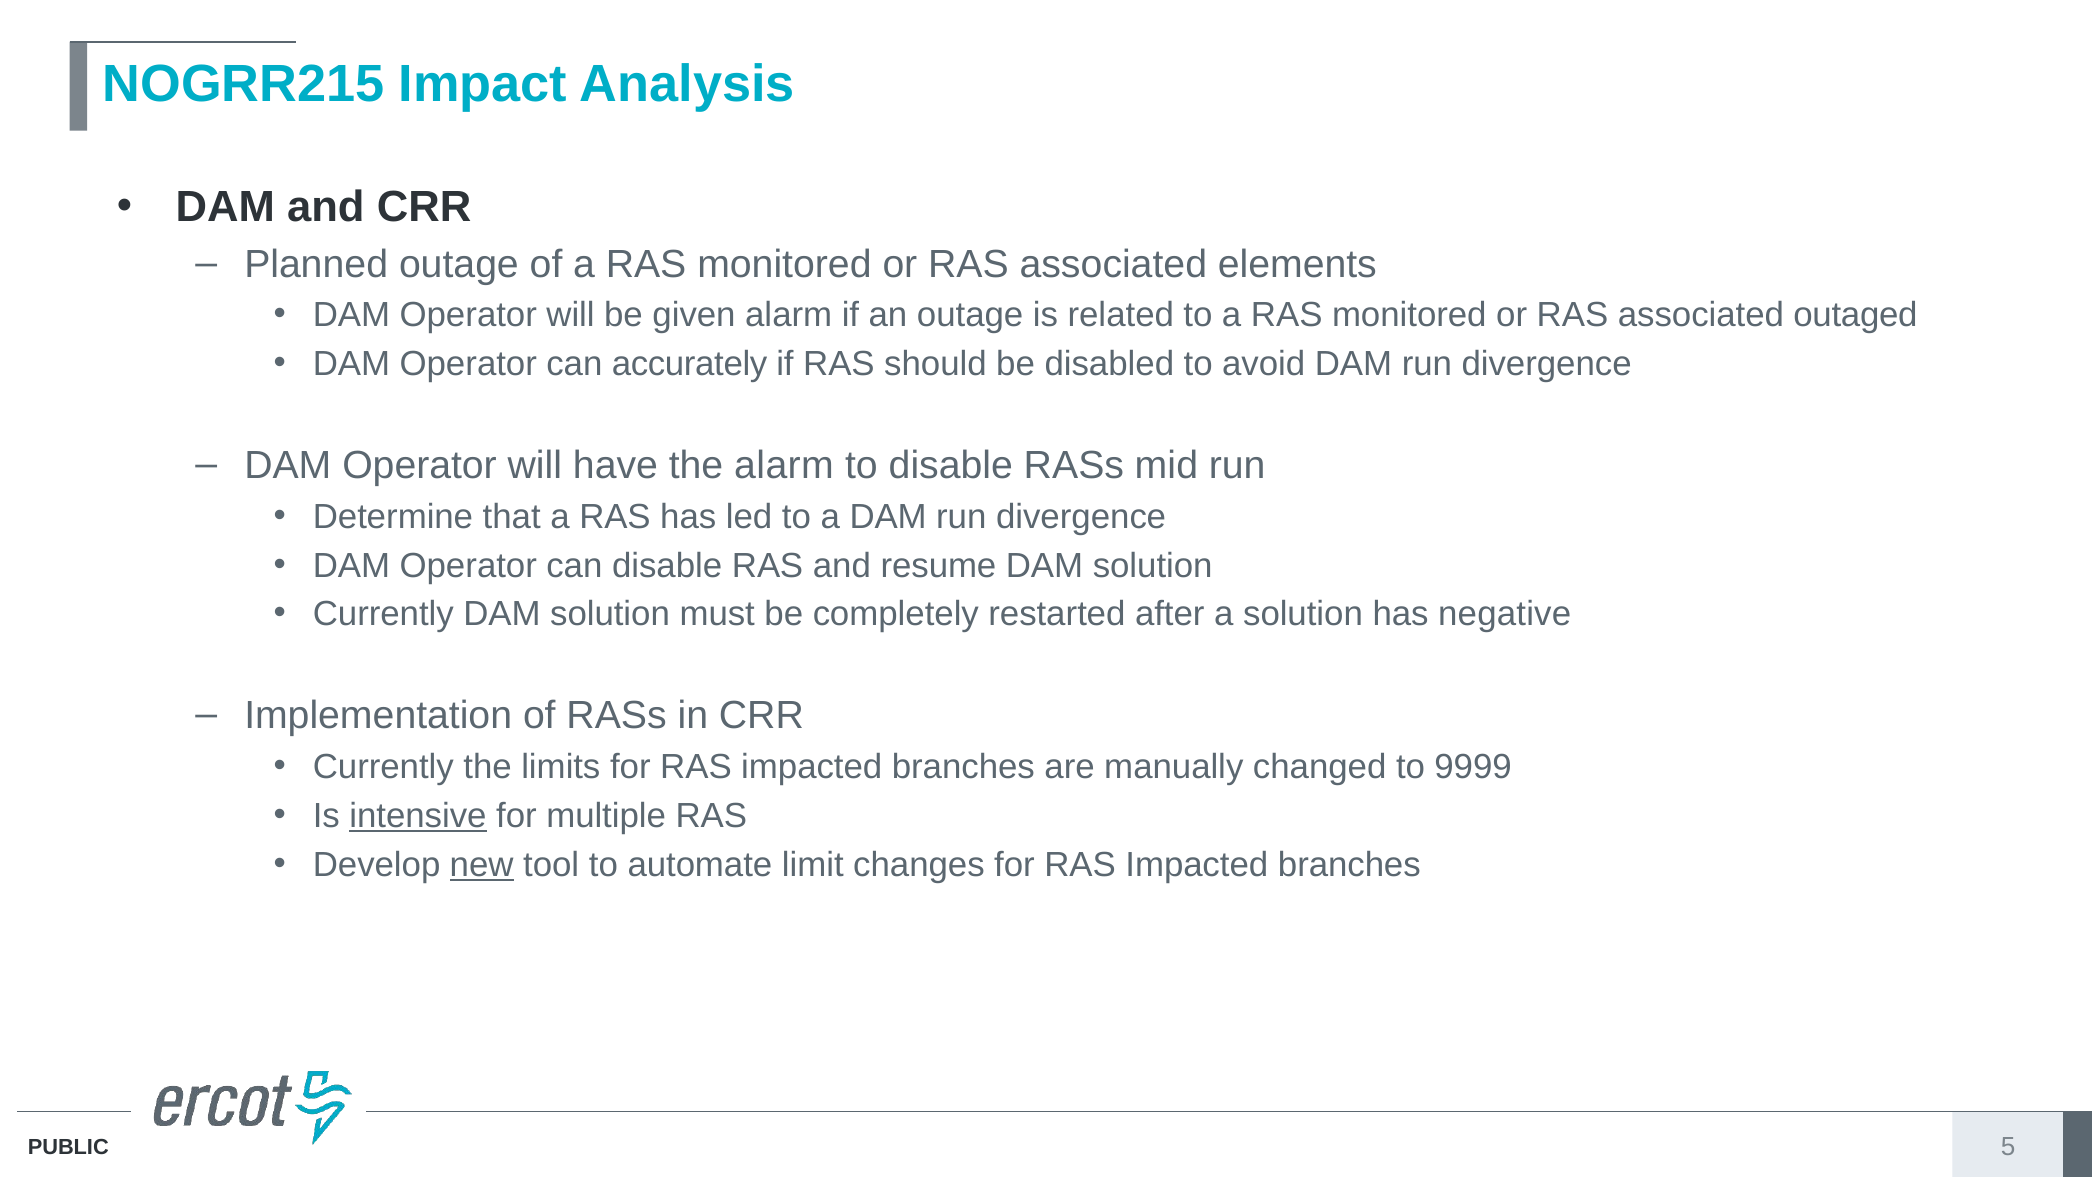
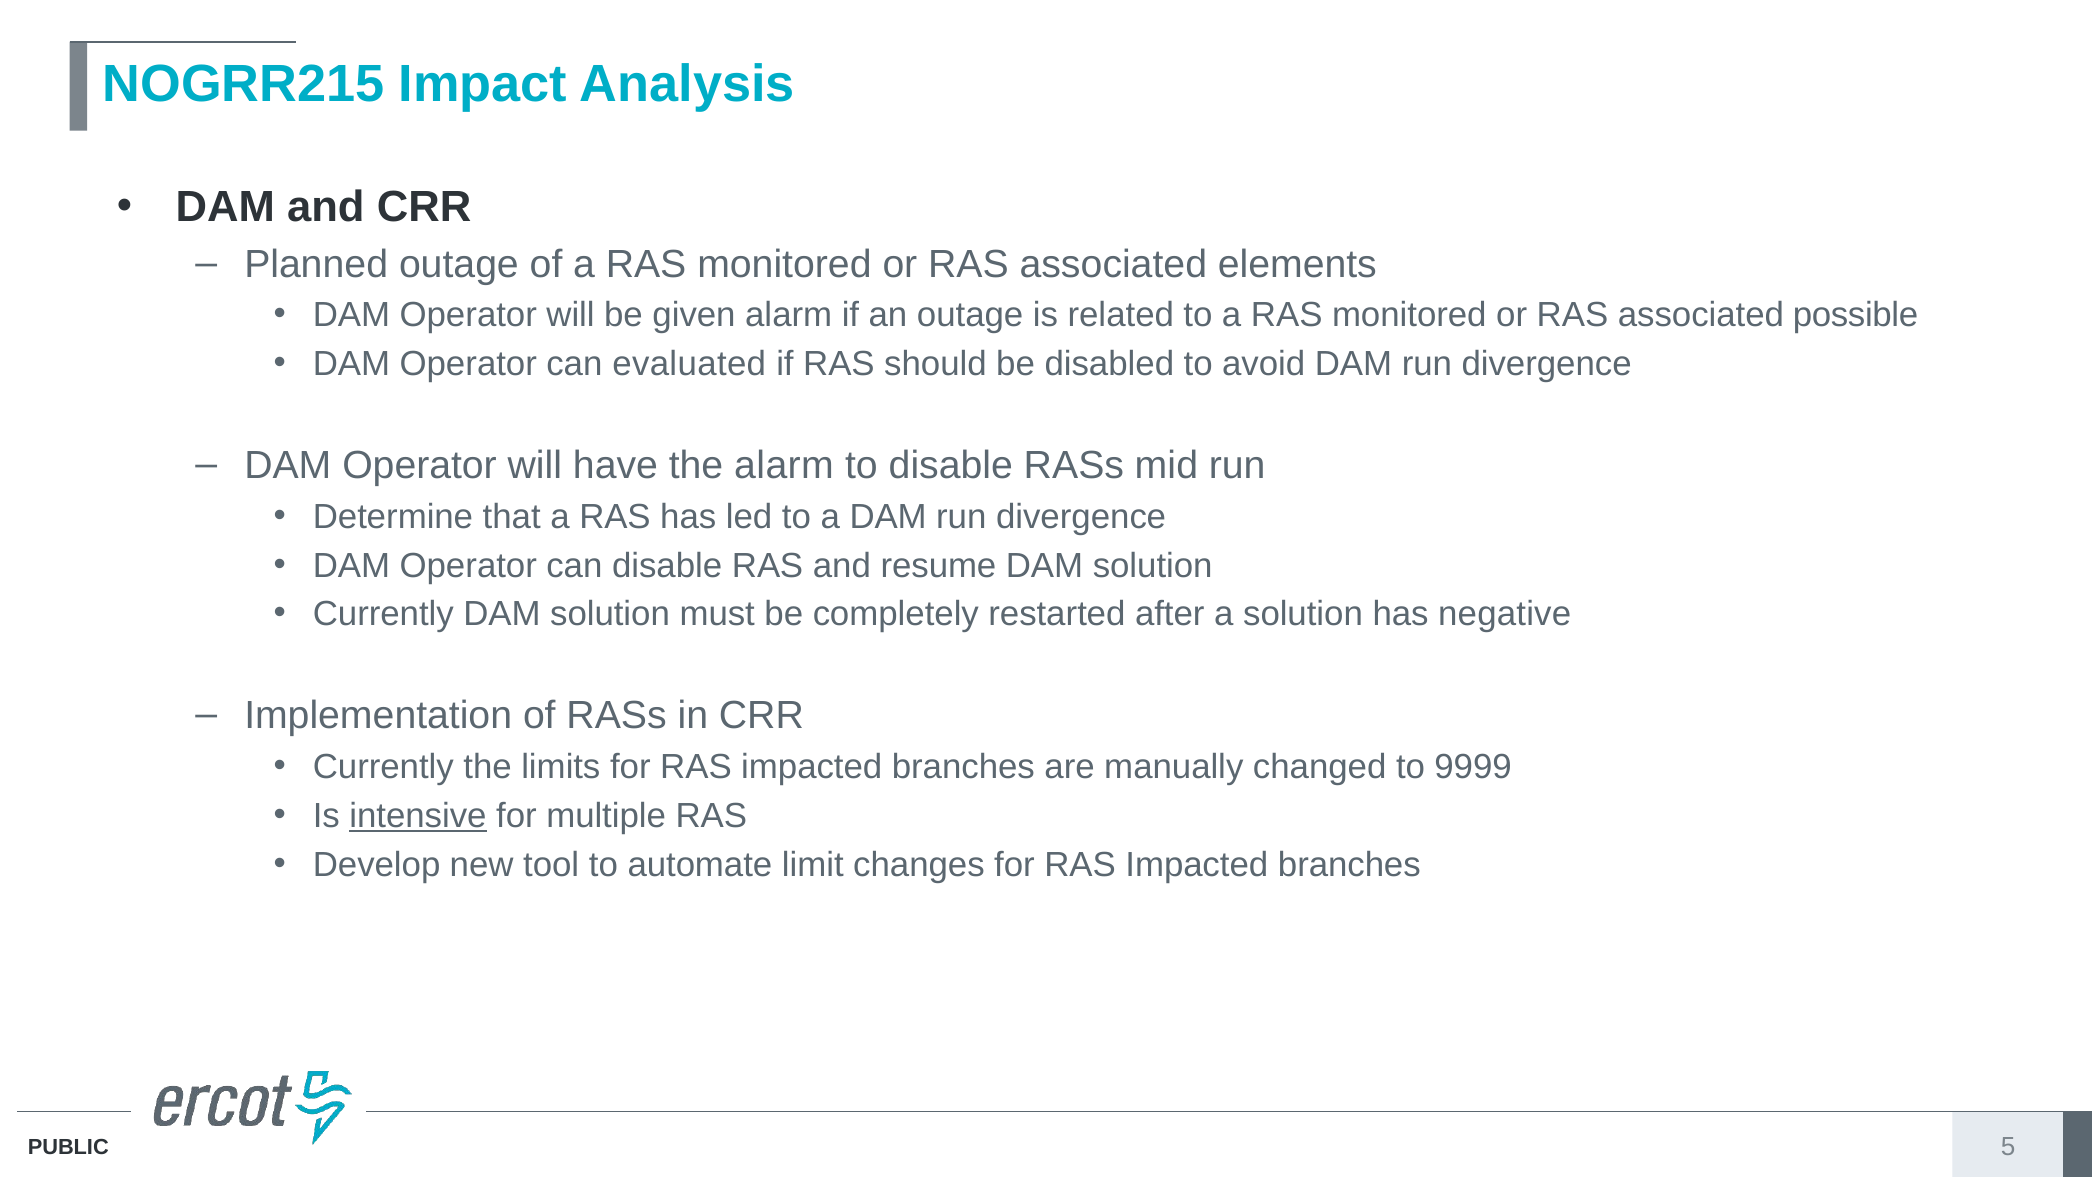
outaged: outaged -> possible
accurately: accurately -> evaluated
new underline: present -> none
